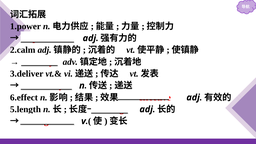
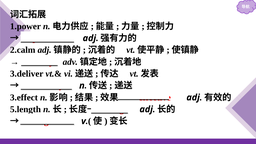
6.effect: 6.effect -> 3.effect
